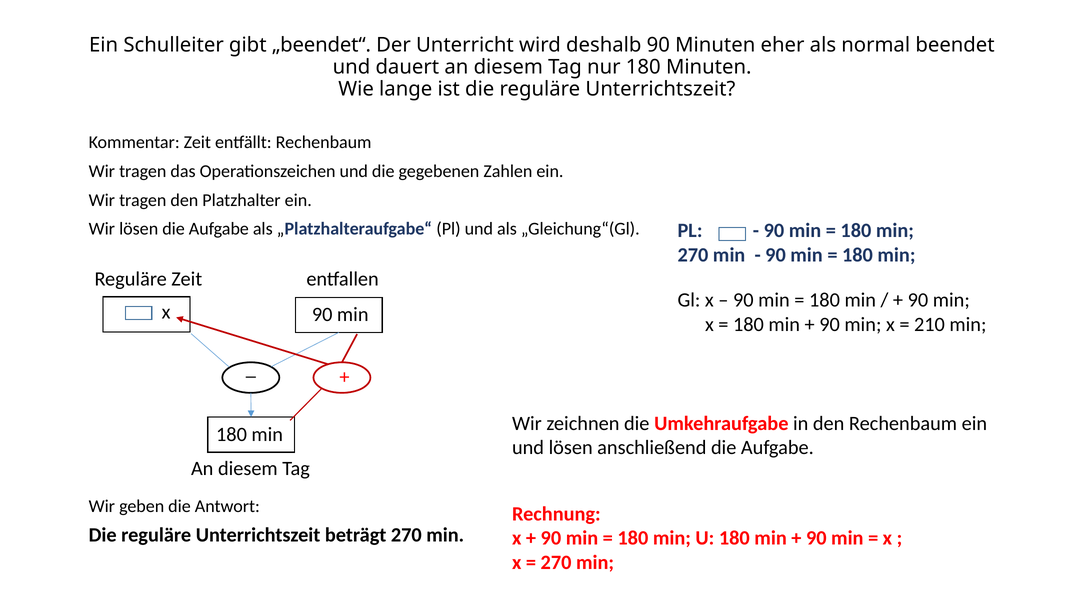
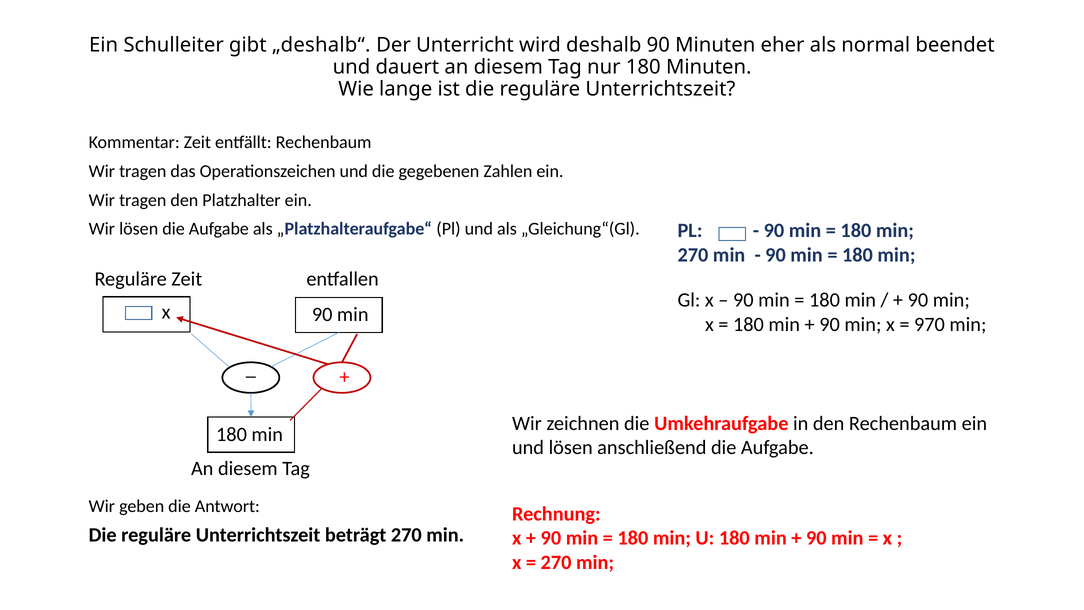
„beendet“: „beendet“ -> „deshalb“
210: 210 -> 970
